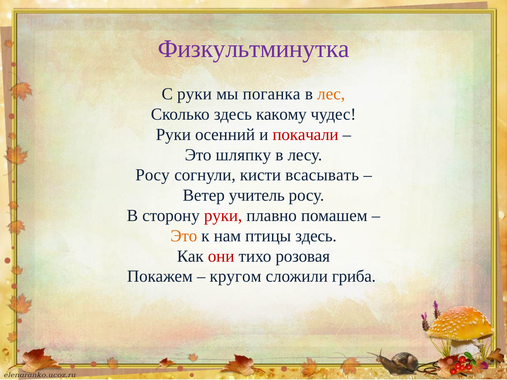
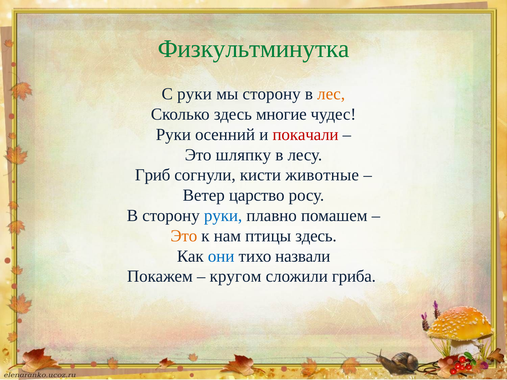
Физкультминутка colour: purple -> green
мы поганка: поганка -> сторону
какому: какому -> многие
Росу at (152, 175): Росу -> Гриб
всасывать: всасывать -> животные
учитель: учитель -> царство
руки at (223, 216) colour: red -> blue
они colour: red -> blue
розовая: розовая -> назвали
